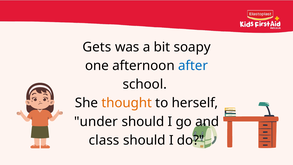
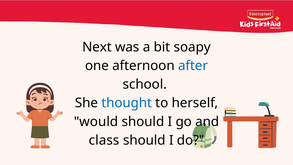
Gets: Gets -> Next
thought colour: orange -> blue
under: under -> would
